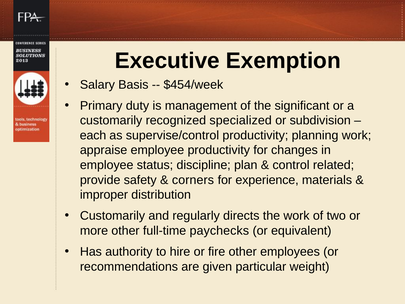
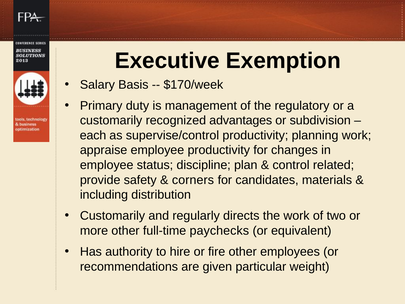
$454/week: $454/week -> $170/week
significant: significant -> regulatory
specialized: specialized -> advantages
experience: experience -> candidates
improper: improper -> including
